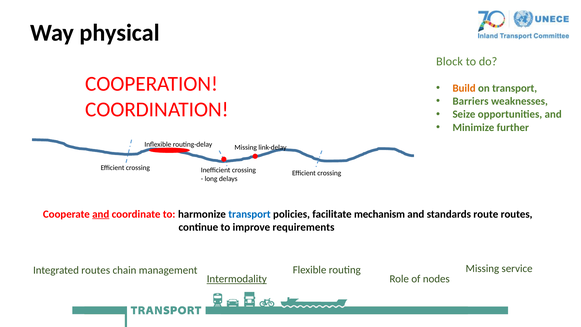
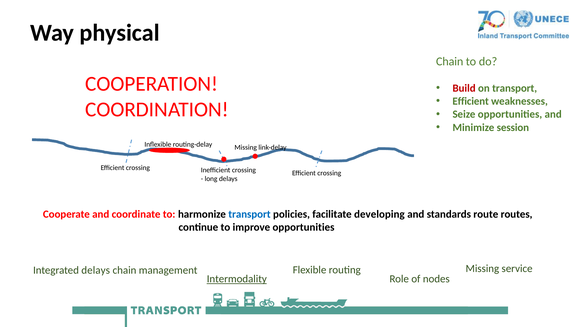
Block at (450, 61): Block -> Chain
Build colour: orange -> red
Barriers at (471, 101): Barriers -> Efficient
further: further -> session
and at (101, 214) underline: present -> none
mechanism: mechanism -> developing
improve requirements: requirements -> opportunities
Integrated routes: routes -> delays
